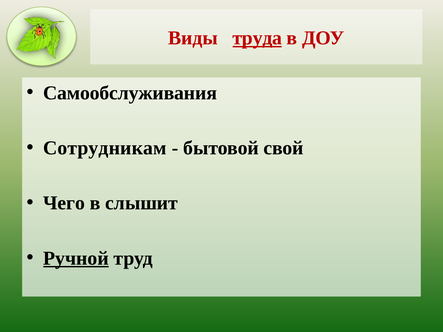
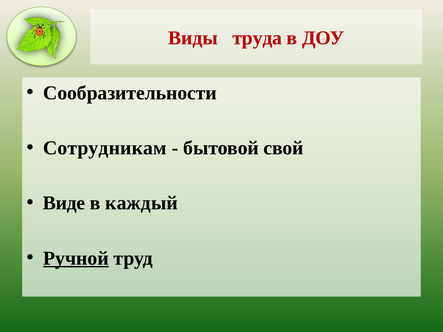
труда underline: present -> none
Самообслуживания: Самообслуживания -> Сообразительности
Чего: Чего -> Виде
слышит: слышит -> каждый
